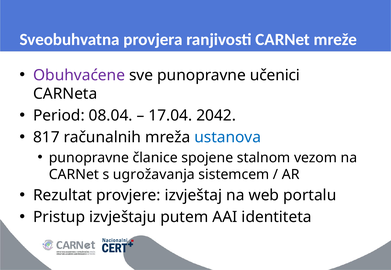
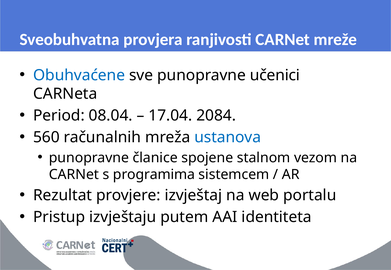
Obuhvaćene colour: purple -> blue
2042: 2042 -> 2084
817: 817 -> 560
ugrožavanja: ugrožavanja -> programima
